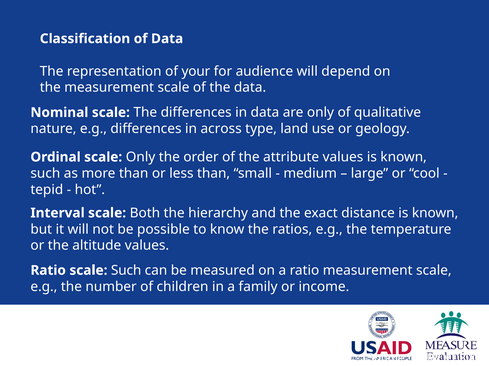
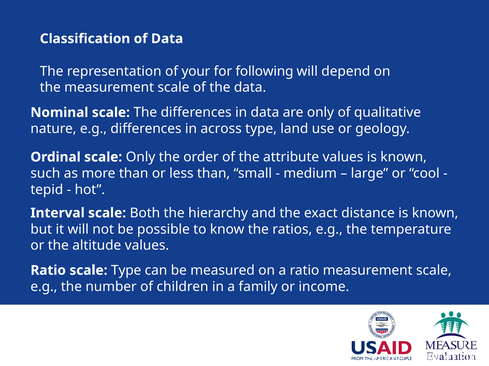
audience: audience -> following
scale Such: Such -> Type
